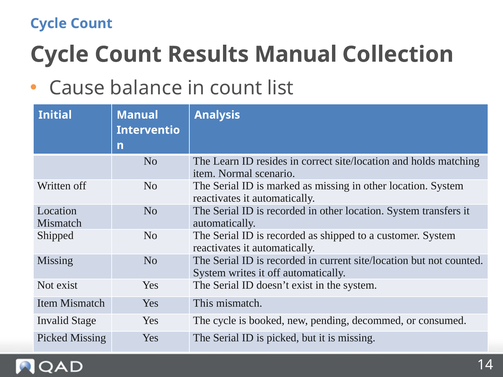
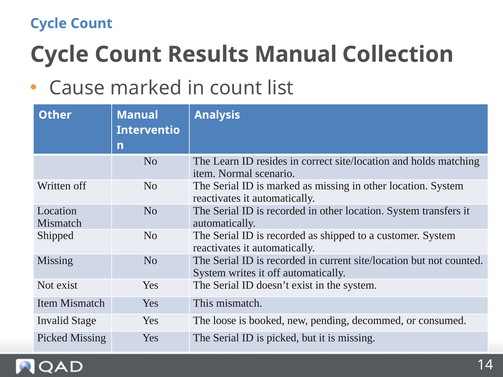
Cause balance: balance -> marked
Initial at (55, 115): Initial -> Other
The cycle: cycle -> loose
